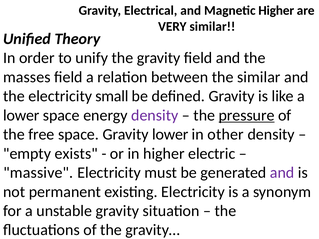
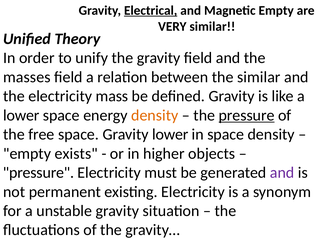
Electrical underline: none -> present
Magnetic Higher: Higher -> Empty
small: small -> mass
density at (155, 115) colour: purple -> orange
in other: other -> space
electric: electric -> objects
massive at (38, 173): massive -> pressure
